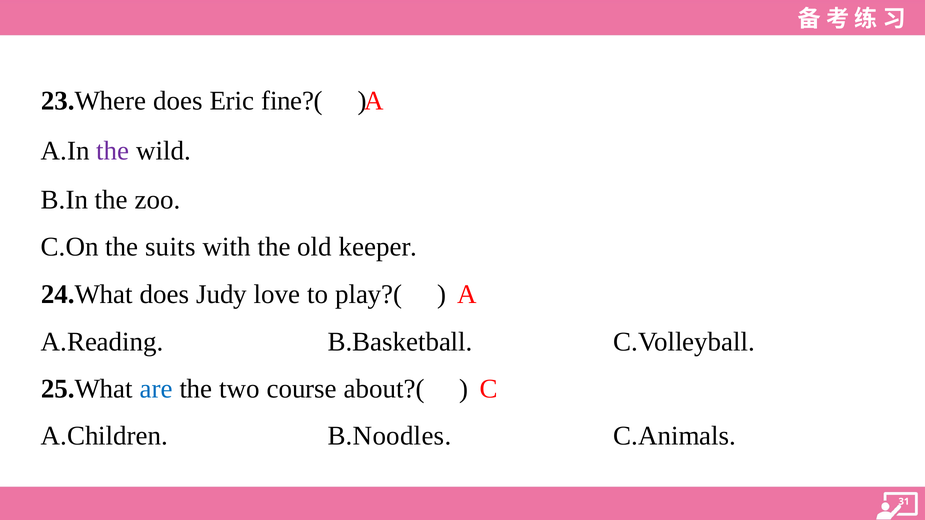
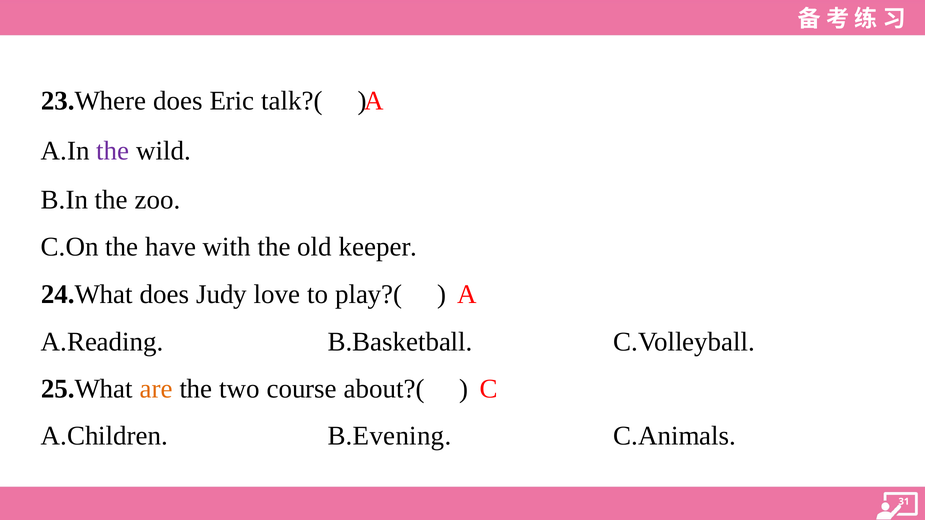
fine?(: fine?( -> talk?(
suits: suits -> have
are colour: blue -> orange
B.Noodles: B.Noodles -> B.Evening
